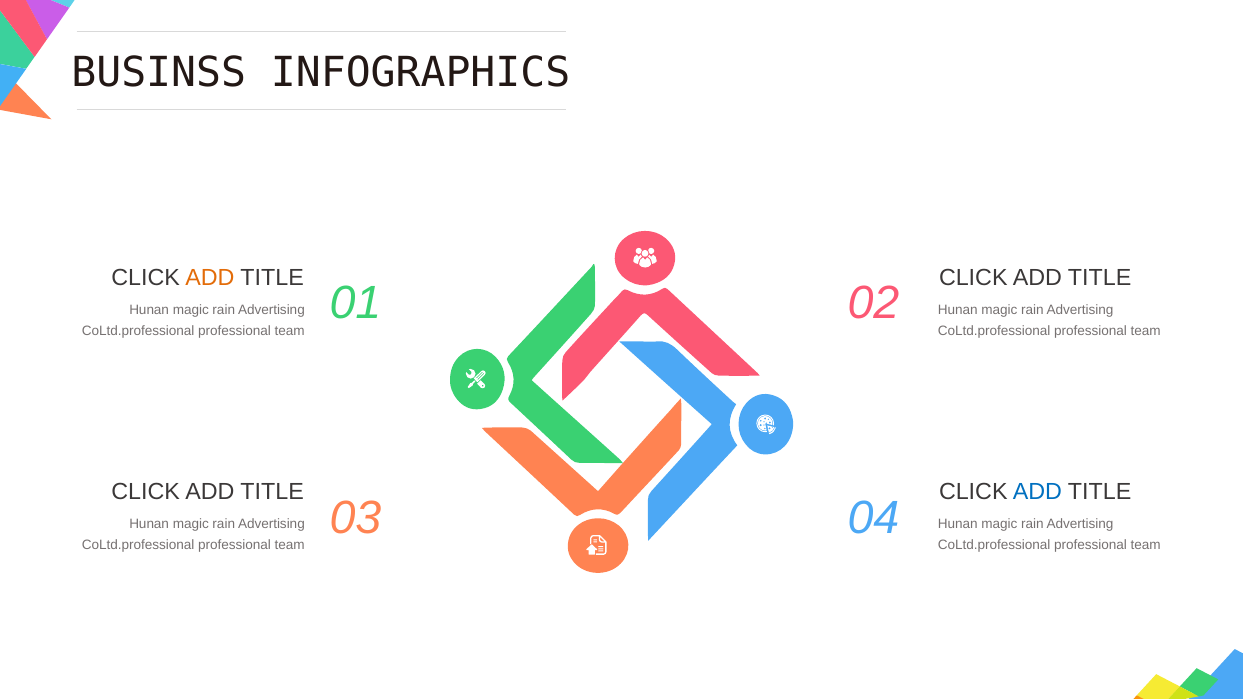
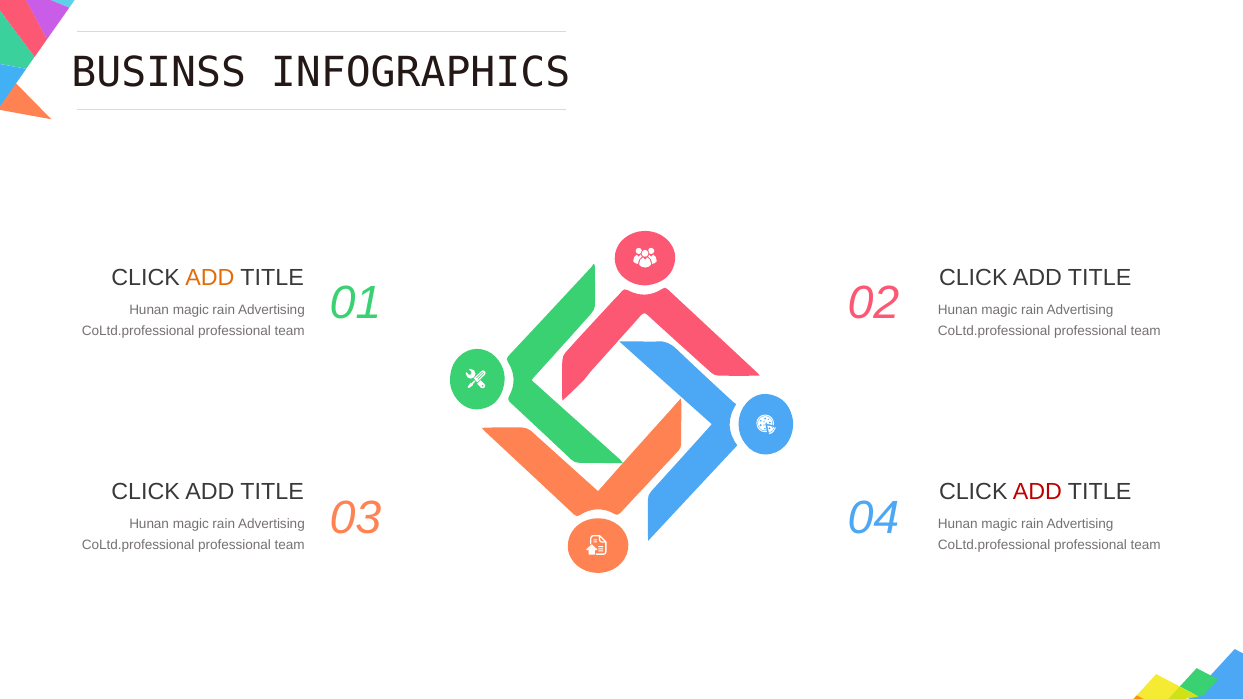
ADD at (1037, 492) colour: blue -> red
